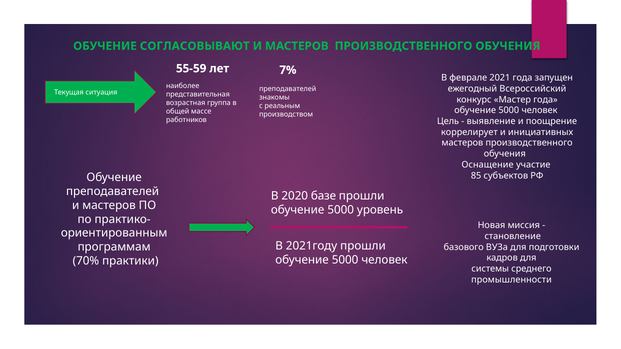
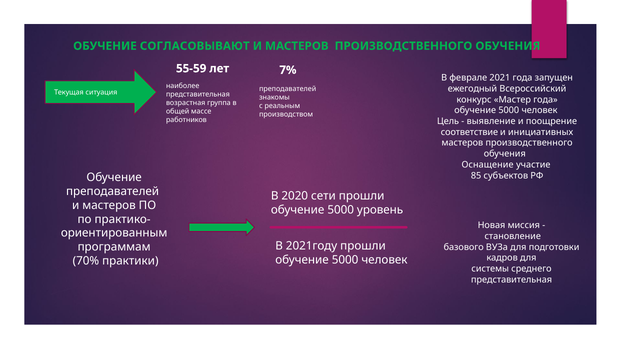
коррелирует: коррелирует -> соответствие
базе: базе -> сети
промышленности at (511, 280): промышленности -> представительная
